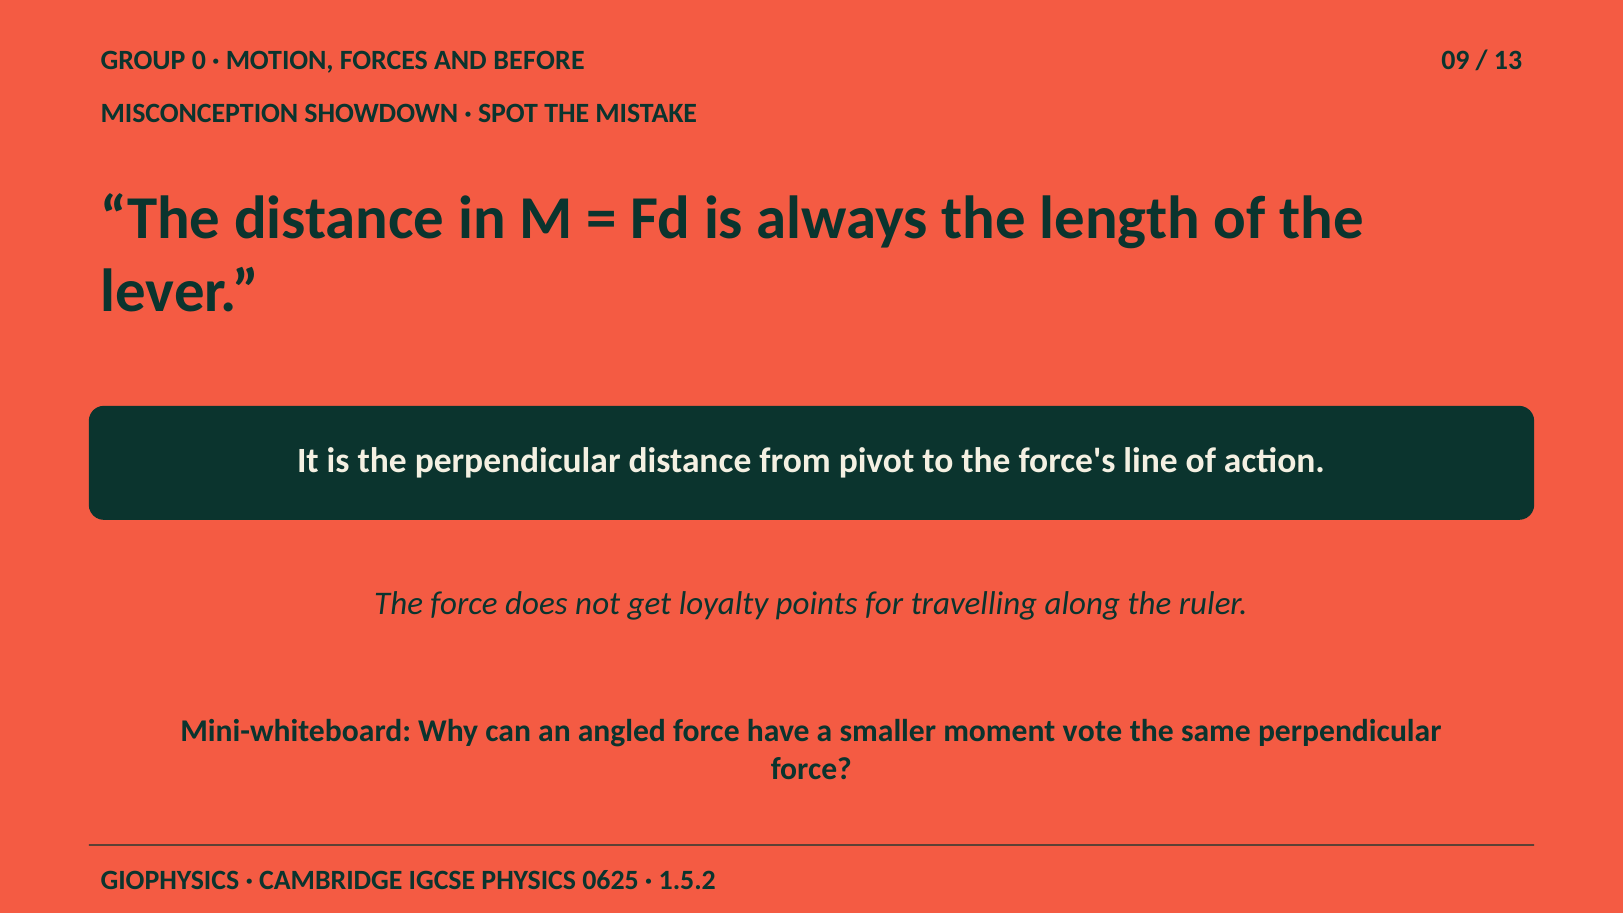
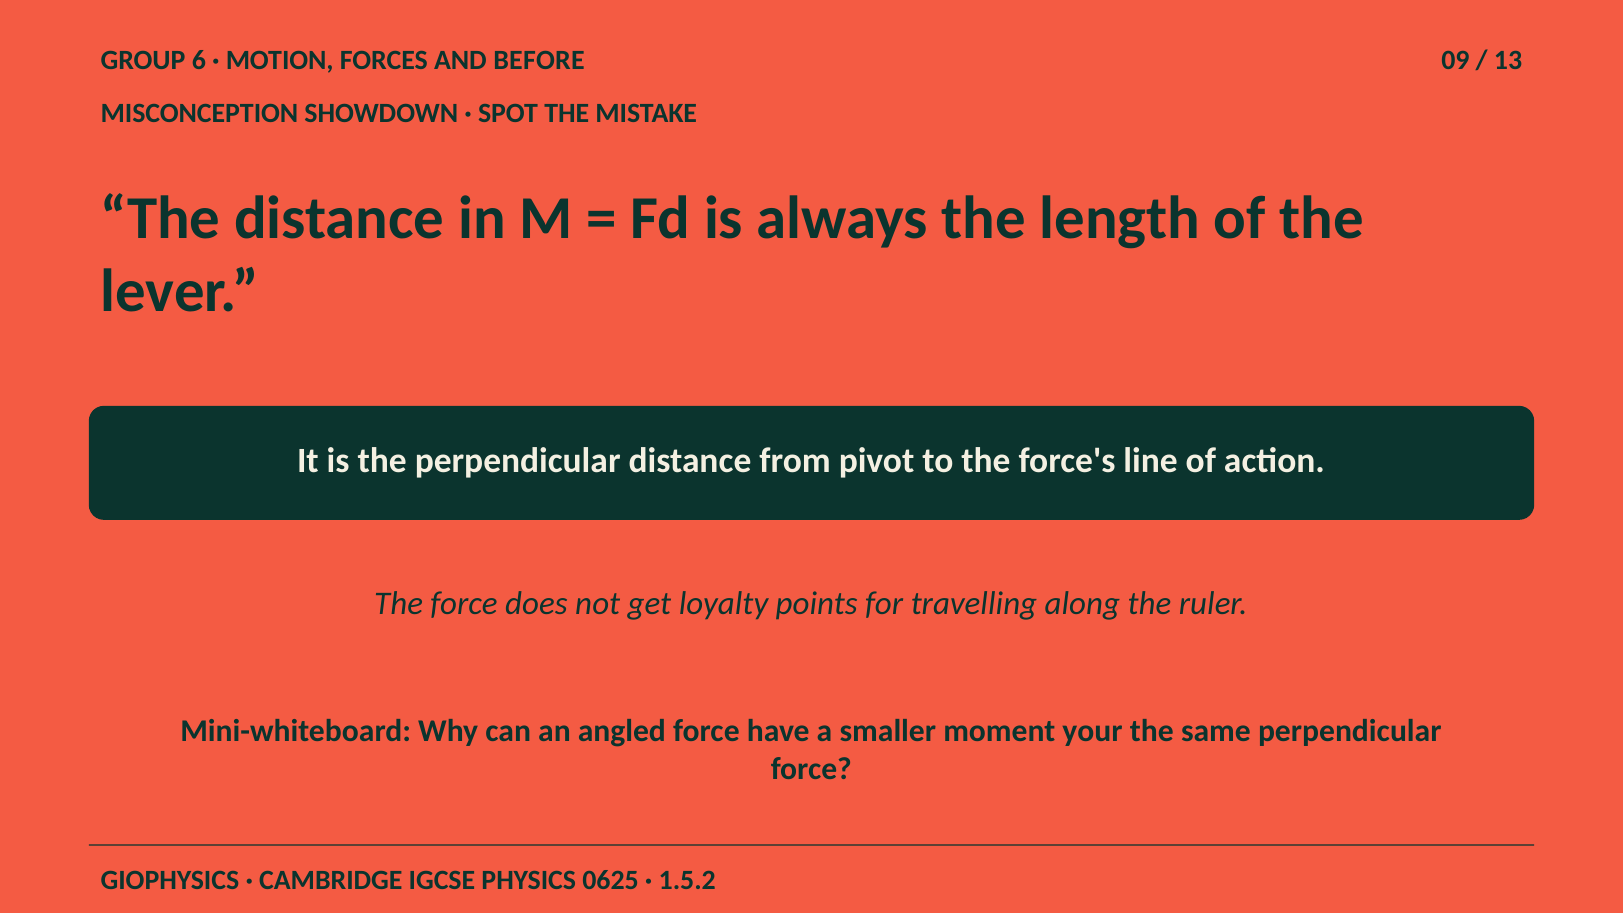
0: 0 -> 6
vote: vote -> your
